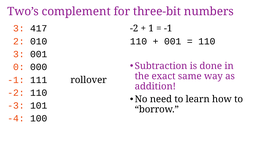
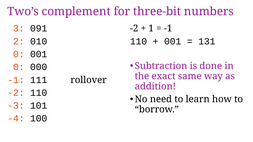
417: 417 -> 091
110 at (207, 41): 110 -> 131
3 at (19, 54): 3 -> 0
